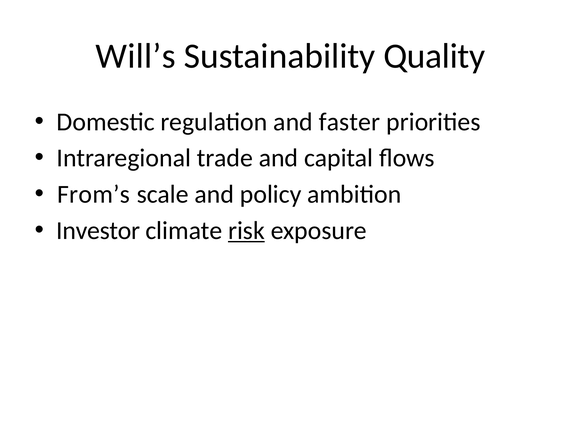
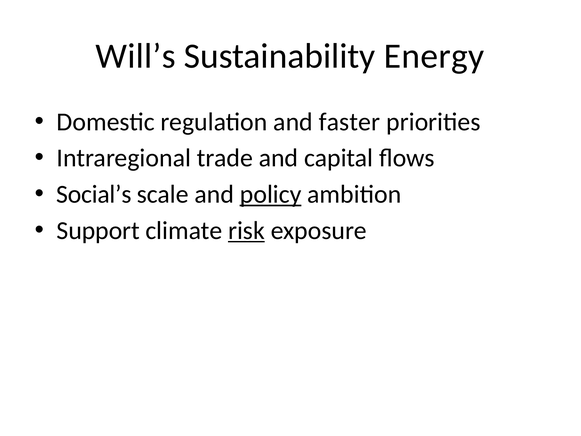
Quality: Quality -> Energy
From’s: From’s -> Social’s
policy underline: none -> present
Investor: Investor -> Support
